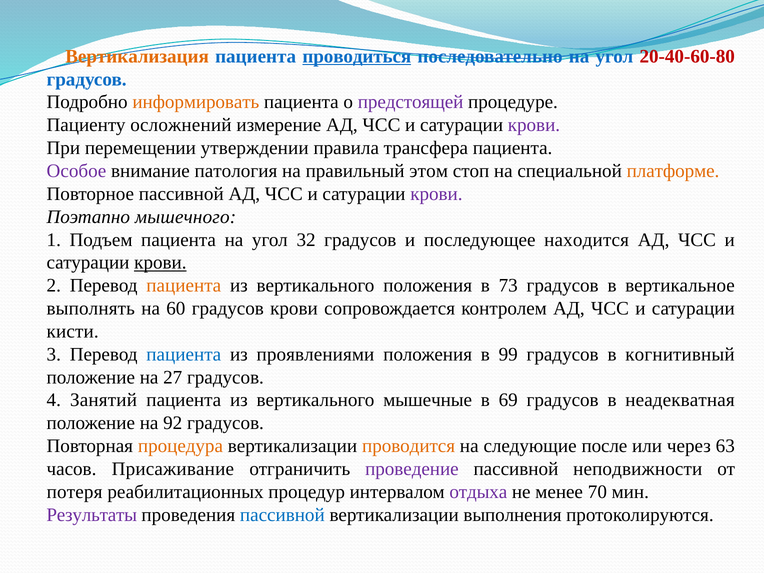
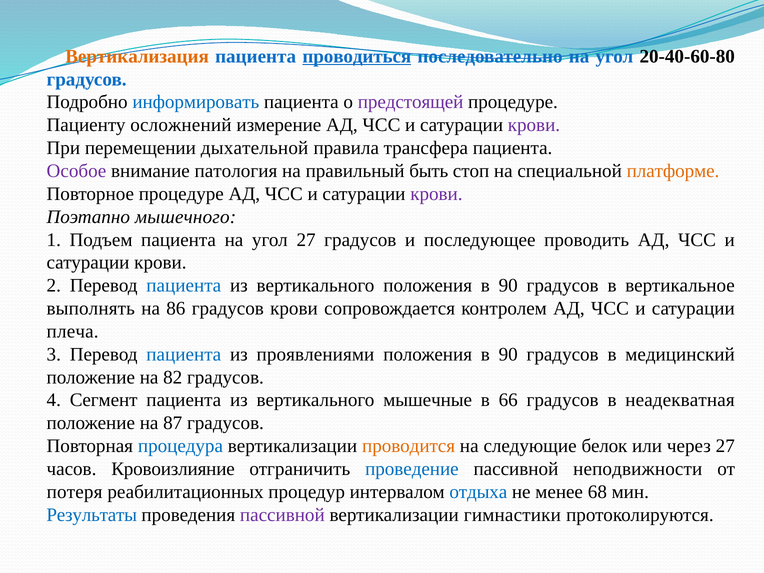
20-40-60-80 colour: red -> black
информировать colour: orange -> blue
утверждении: утверждении -> дыхательной
этом: этом -> быть
Повторное пассивной: пассивной -> процедуре
угол 32: 32 -> 27
находится: находится -> проводить
крови at (160, 263) underline: present -> none
пациента at (184, 286) colour: orange -> blue
вертикального положения в 73: 73 -> 90
60: 60 -> 86
кисти: кисти -> плеча
99 at (508, 354): 99 -> 90
когнитивный: когнитивный -> медицинский
27: 27 -> 82
Занятий: Занятий -> Сегмент
69: 69 -> 66
92: 92 -> 87
процедура colour: orange -> blue
после: после -> белок
через 63: 63 -> 27
Присаживание: Присаживание -> Кровоизлияние
проведение colour: purple -> blue
отдыха colour: purple -> blue
70: 70 -> 68
Результаты colour: purple -> blue
пассивной at (282, 515) colour: blue -> purple
выполнения: выполнения -> гимнастики
